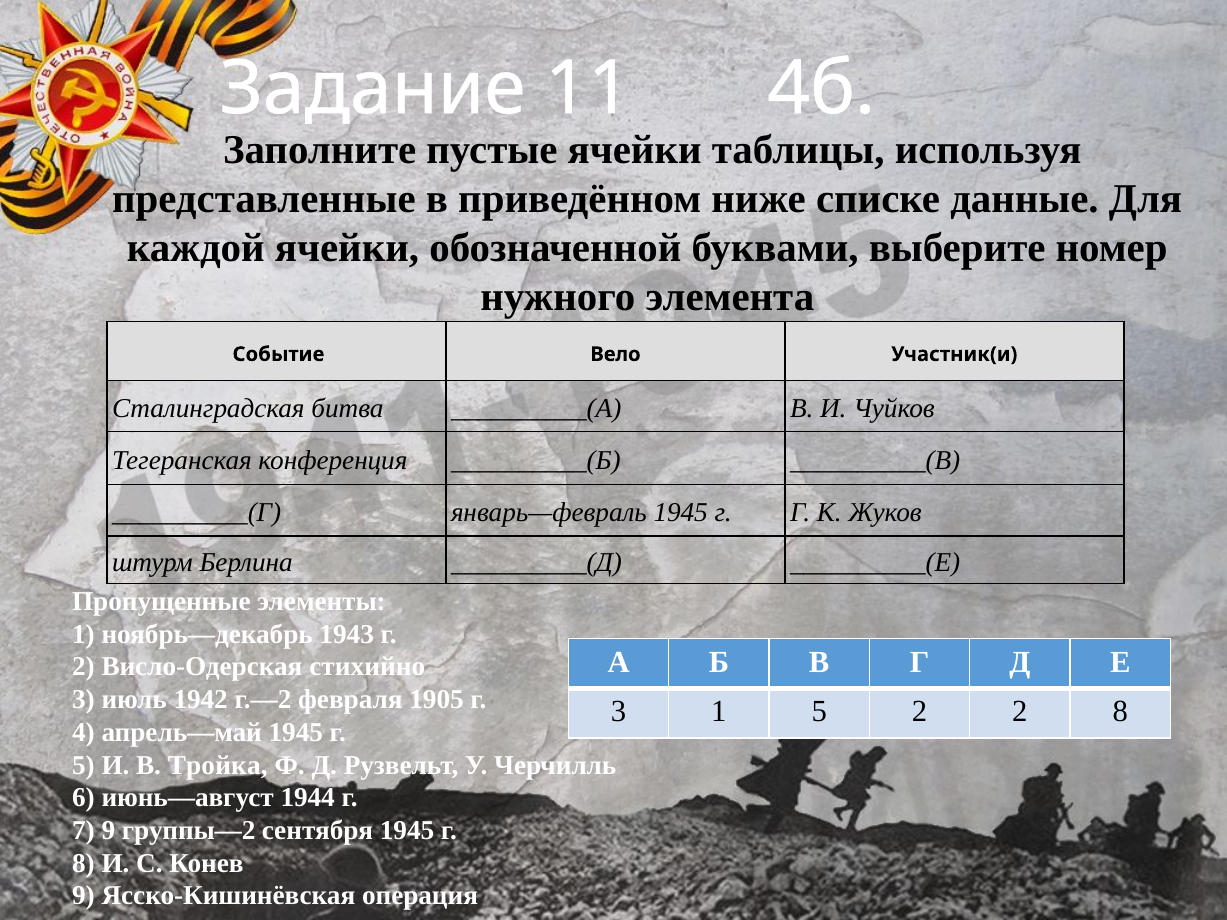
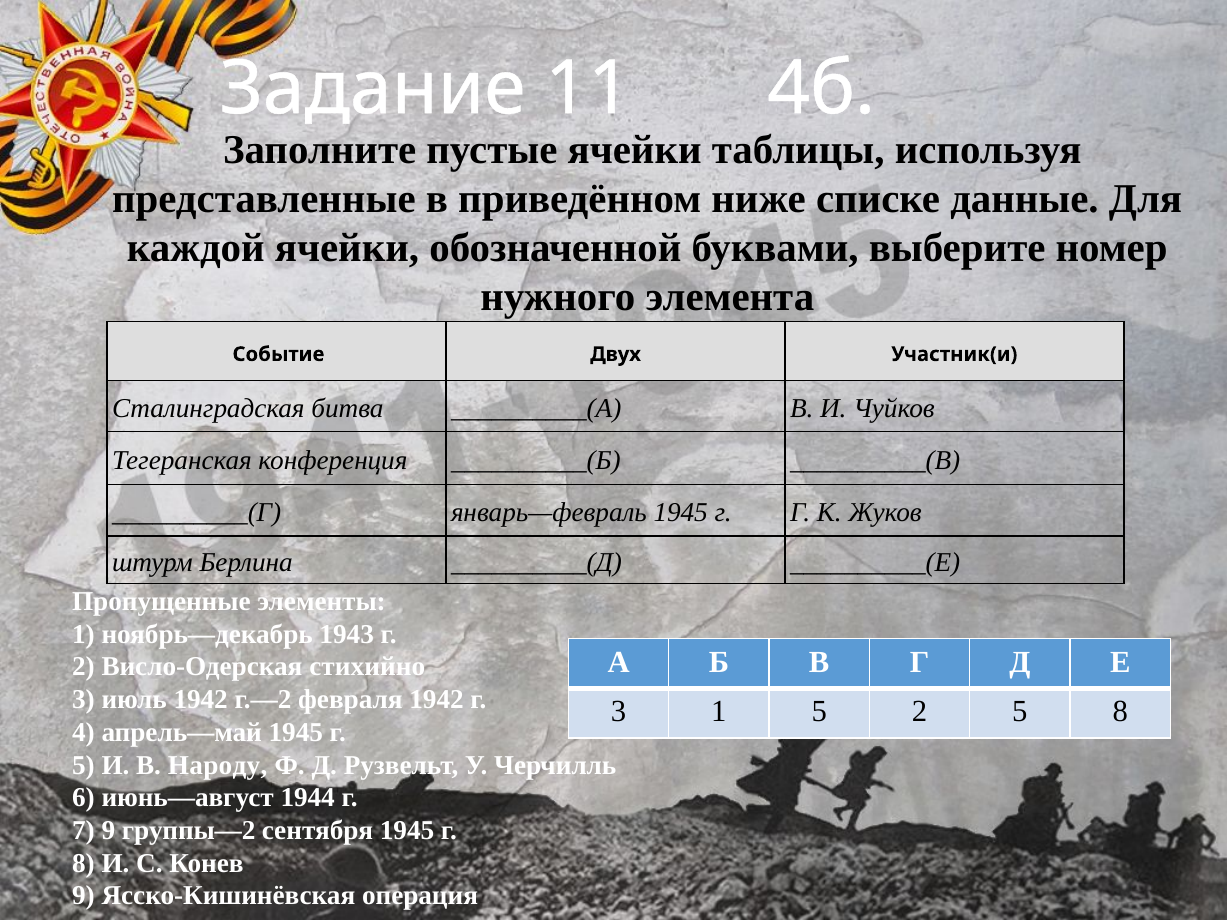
Вело: Вело -> Двух
февраля 1905: 1905 -> 1942
2 2: 2 -> 5
Тройка: Тройка -> Народу
